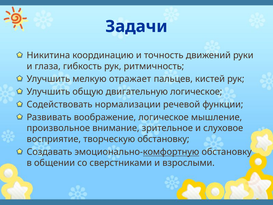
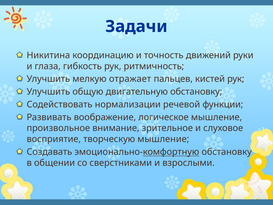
двигательную логическое: логическое -> обстановку
творческую обстановку: обстановку -> мышление
